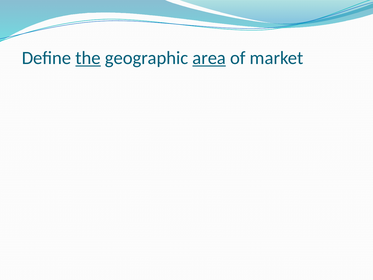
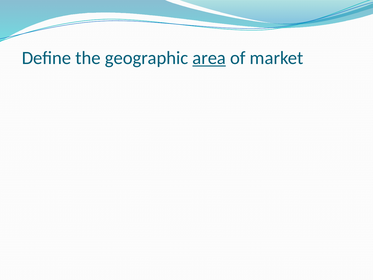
the underline: present -> none
